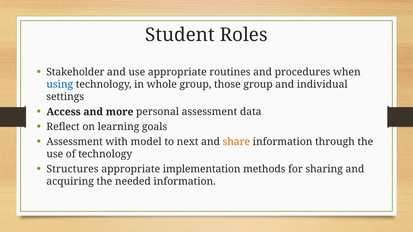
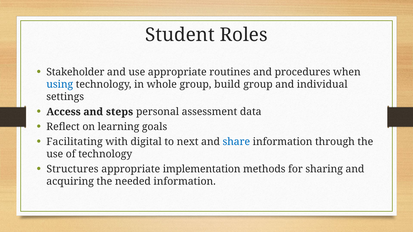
those: those -> build
more: more -> steps
Assessment at (75, 142): Assessment -> Facilitating
model: model -> digital
share colour: orange -> blue
